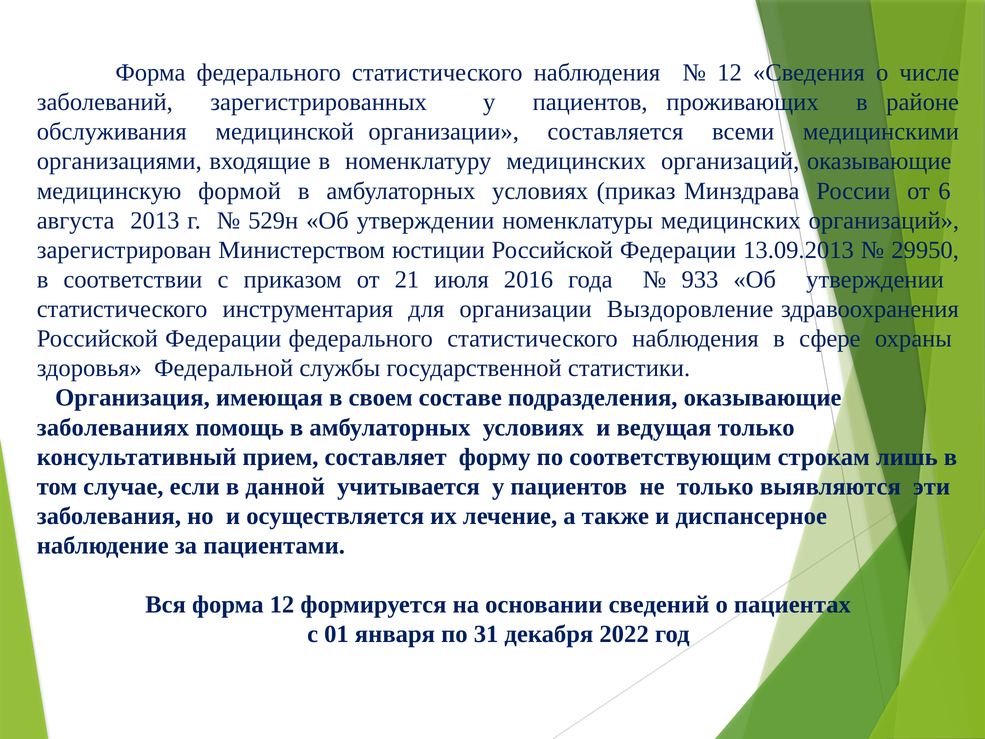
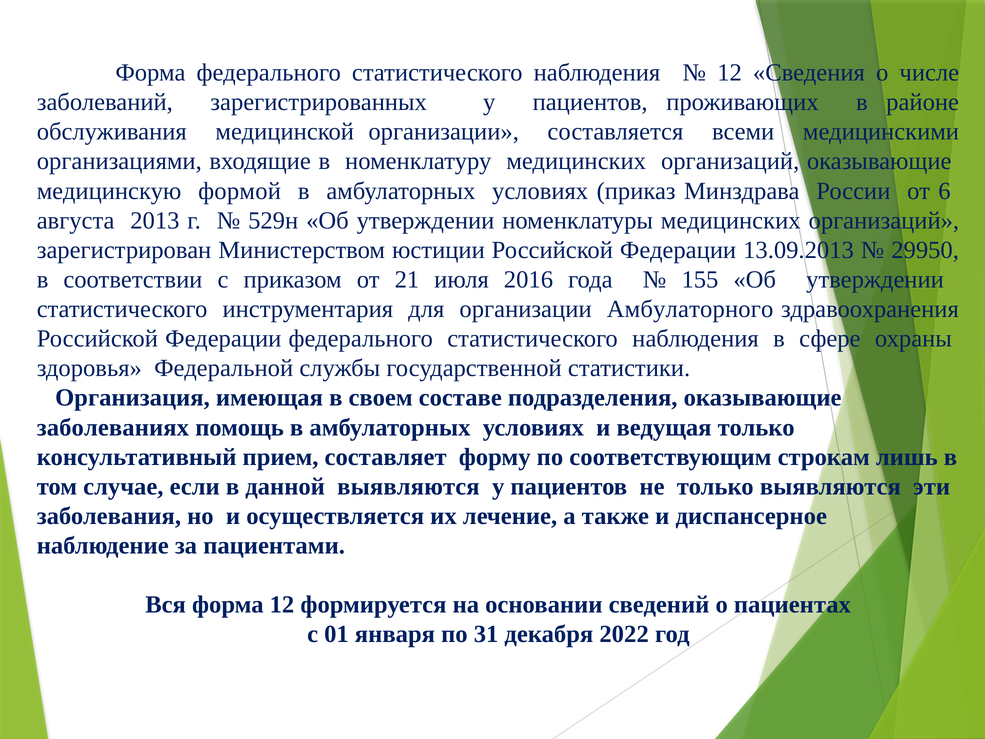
933: 933 -> 155
Выздоровление: Выздоровление -> Амбулаторного
данной учитывается: учитывается -> выявляются
